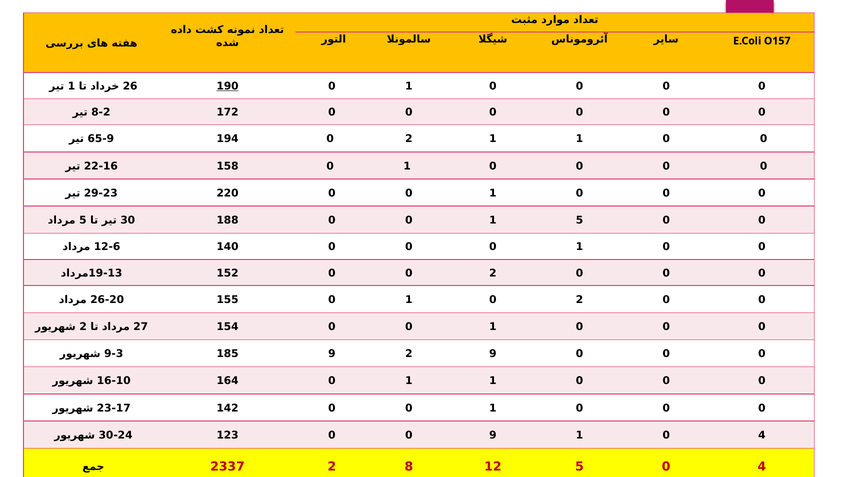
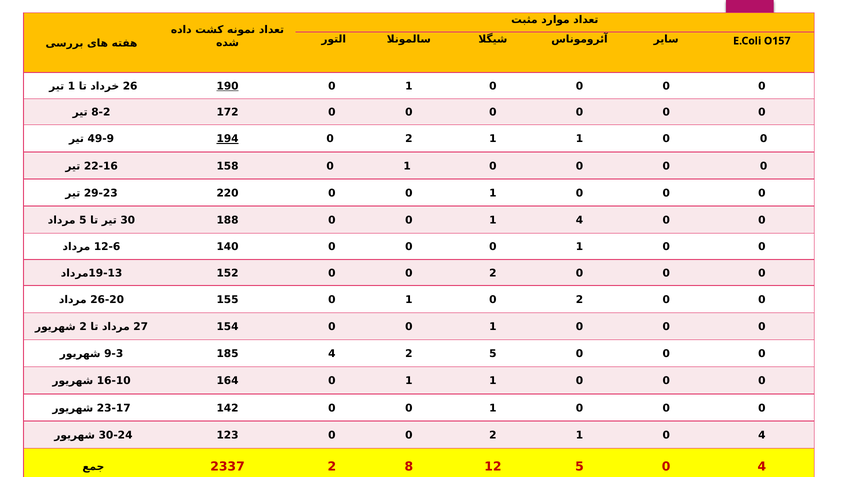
65-9: 65-9 -> 49-9
194 underline: none -> present
1 5: 5 -> 4
185 9: 9 -> 4
2 9: 9 -> 5
123 0 0 9: 9 -> 2
